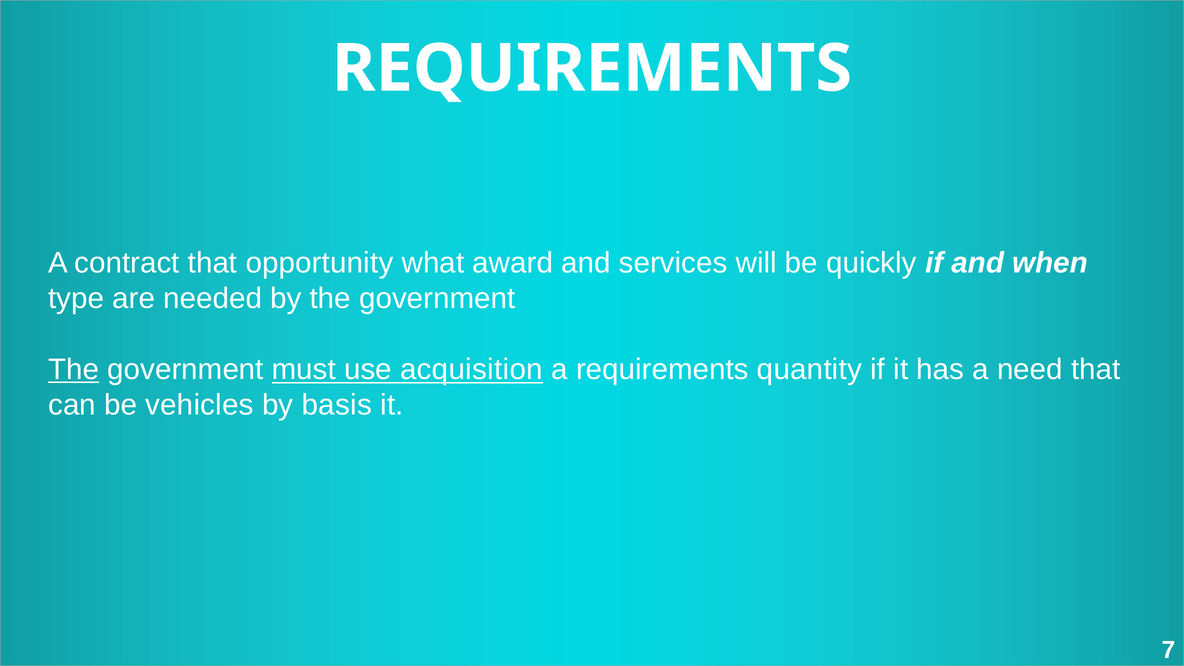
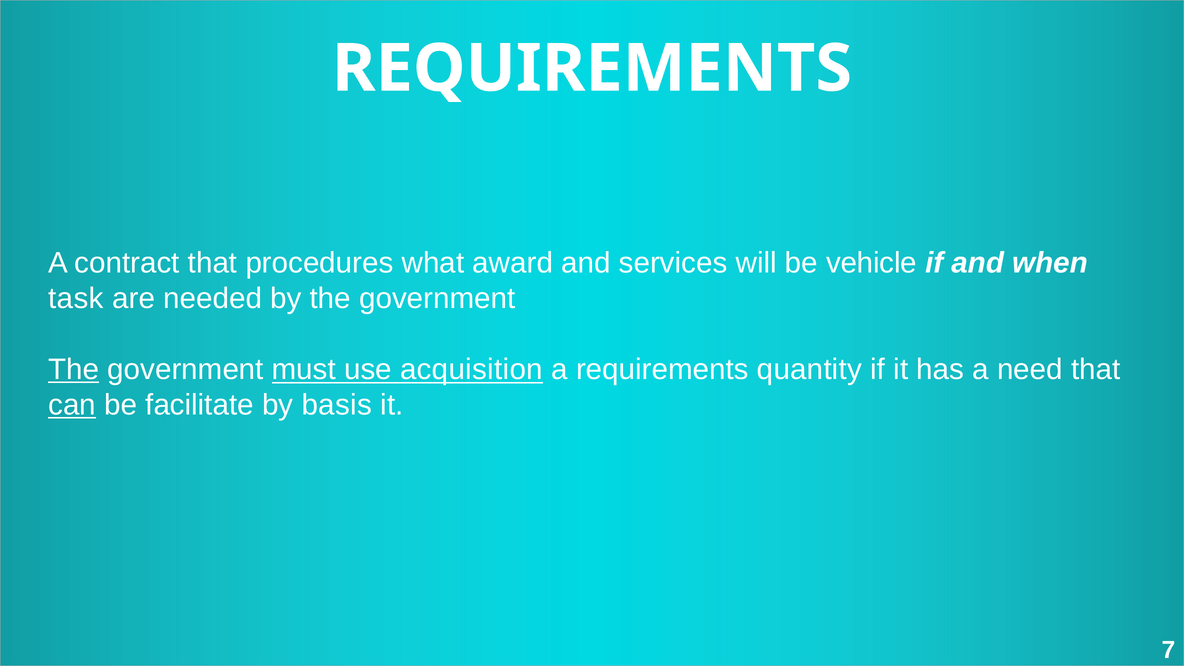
opportunity: opportunity -> procedures
quickly: quickly -> vehicle
type: type -> task
can underline: none -> present
vehicles: vehicles -> facilitate
